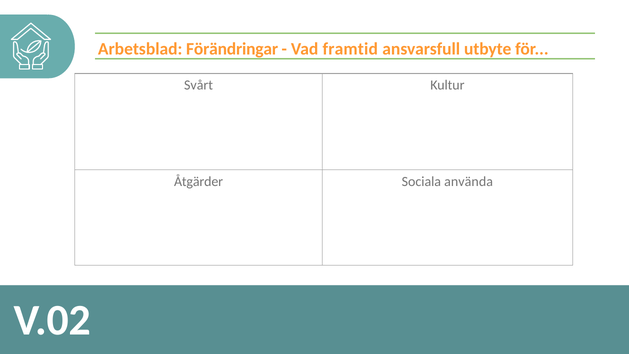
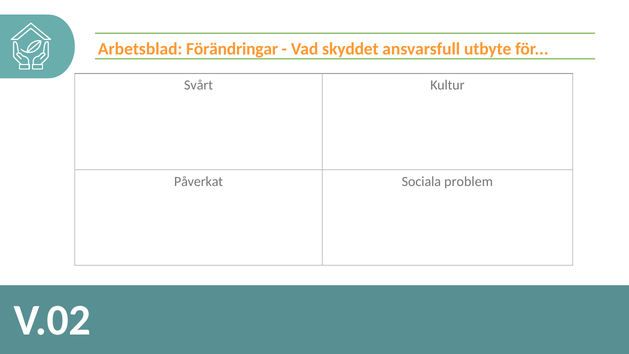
framtid: framtid -> skyddet
Åtgärder: Åtgärder -> Påverkat
använda: använda -> problem
